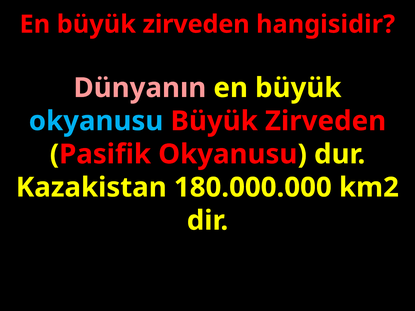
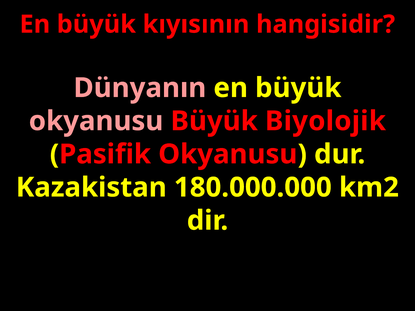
En büyük zirveden: zirveden -> kıyısının
okyanusu at (96, 121) colour: light blue -> pink
Zirveden at (326, 121): Zirveden -> Biyolojik
